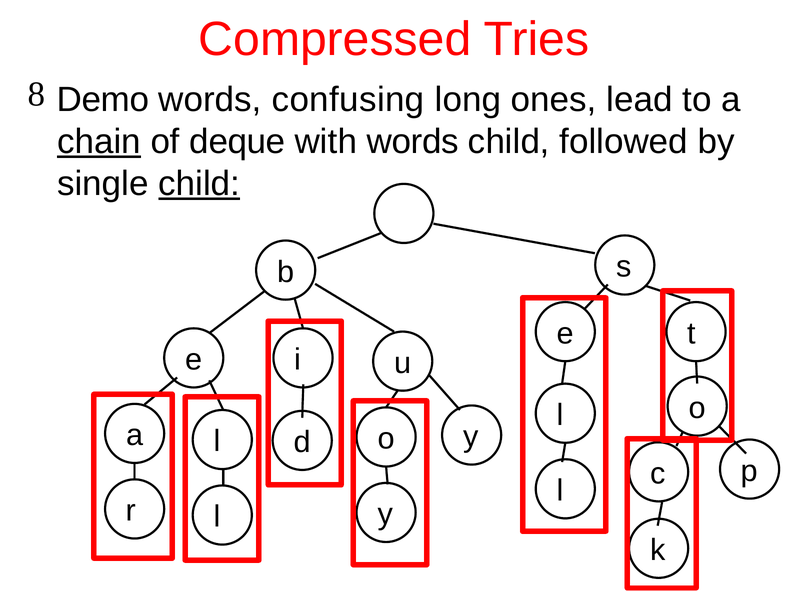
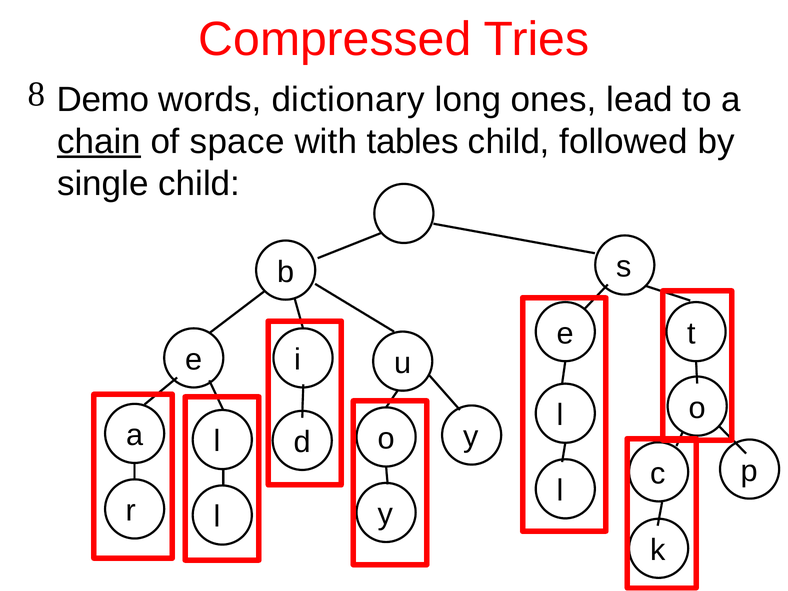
confusing: confusing -> dictionary
deque: deque -> space
with words: words -> tables
child at (199, 184) underline: present -> none
